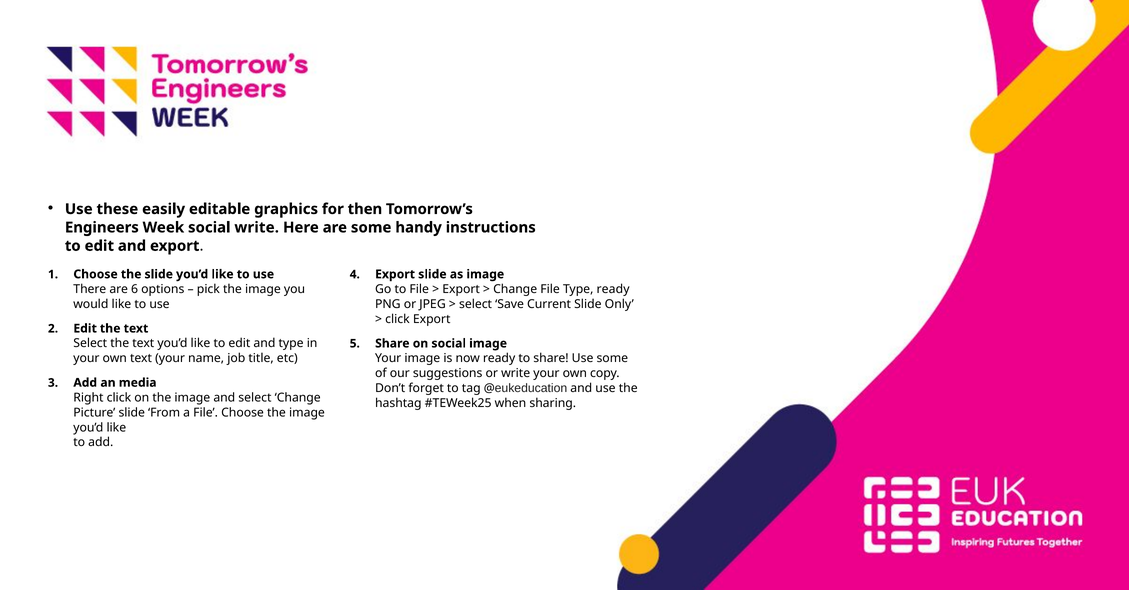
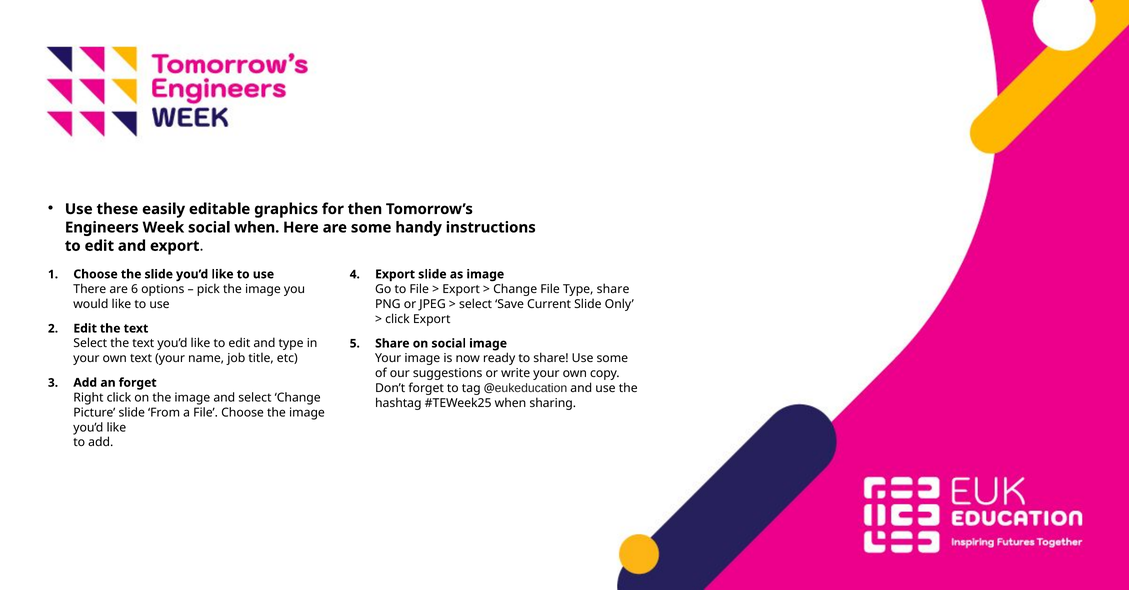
social write: write -> when
Type ready: ready -> share
an media: media -> forget
